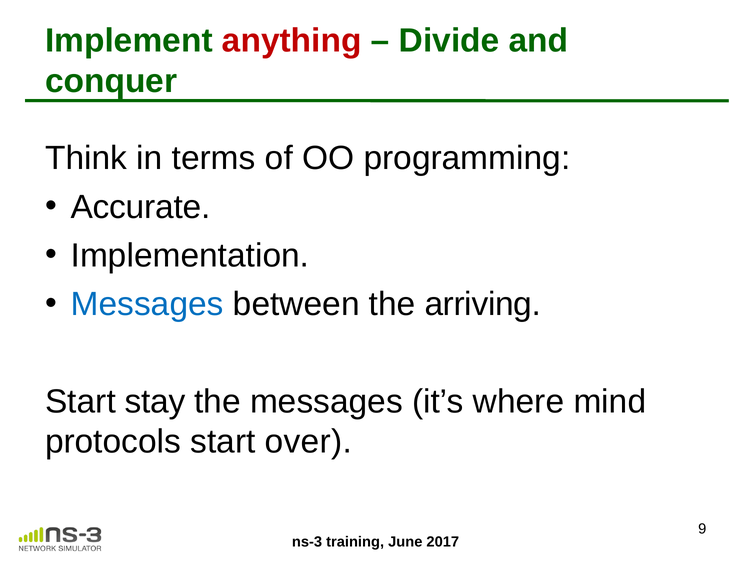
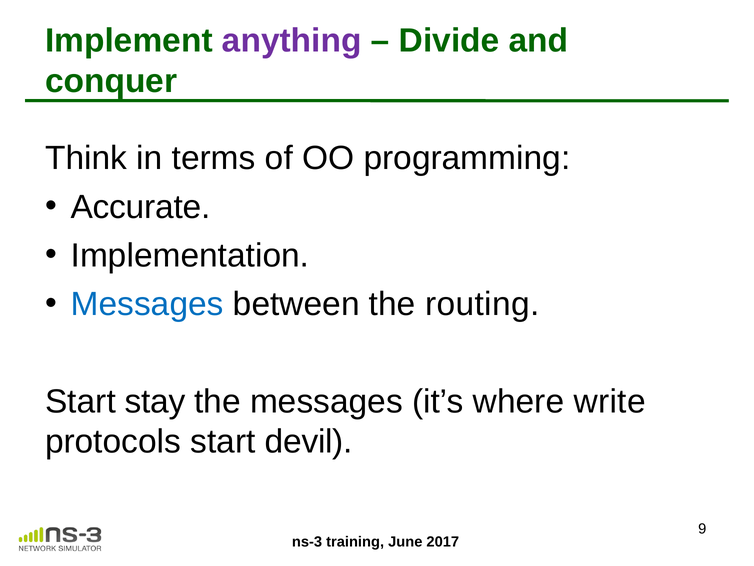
anything colour: red -> purple
arriving: arriving -> routing
mind: mind -> write
over: over -> devil
